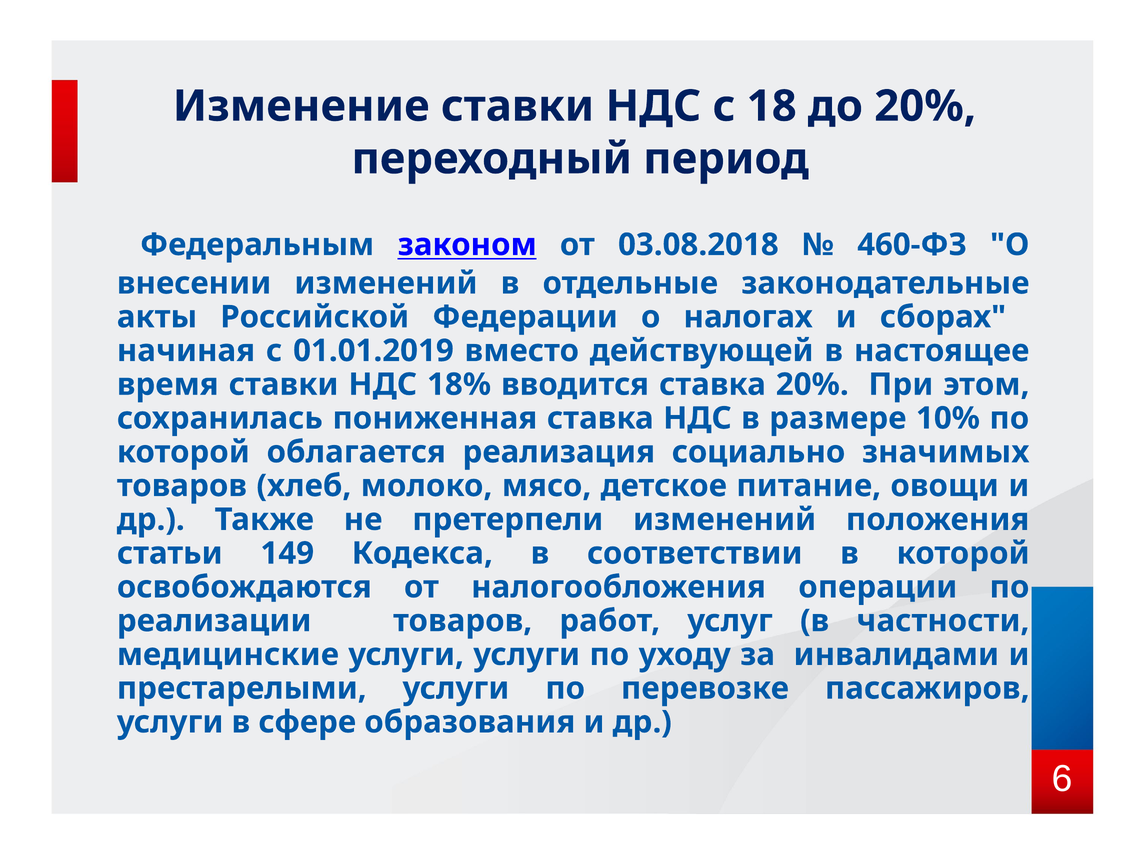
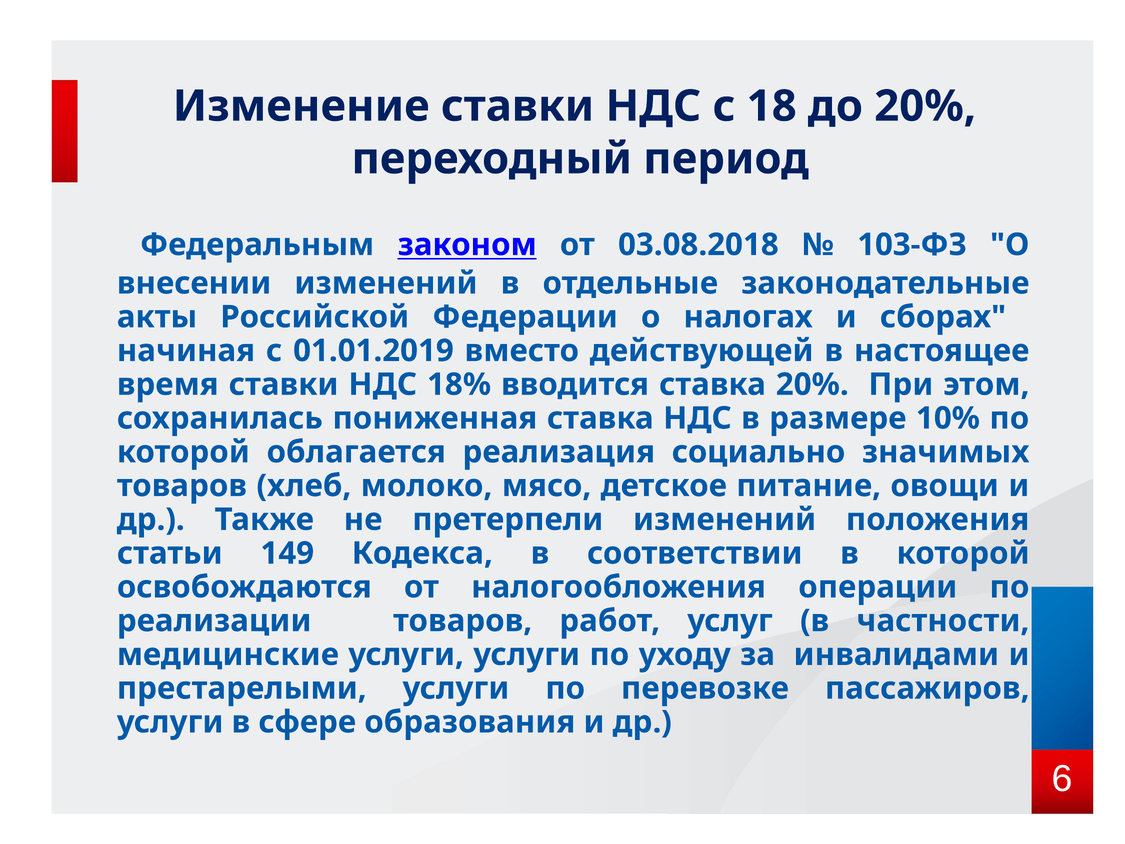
460-ФЗ: 460-ФЗ -> 103-ФЗ
